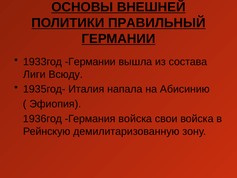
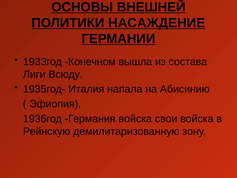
ПРАВИЛЬНЫЙ: ПРАВИЛЬНЫЙ -> НАСАЖДЕНИЕ
1933год Германии: Германии -> Конечном
